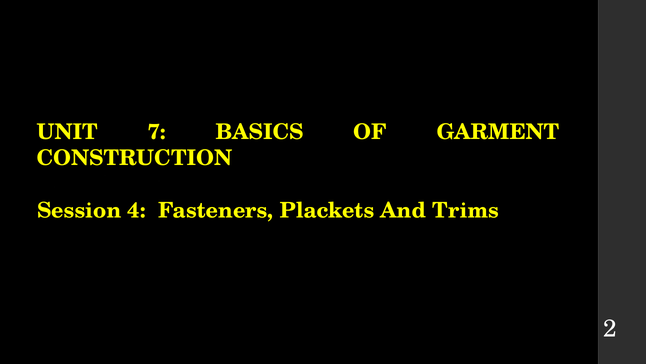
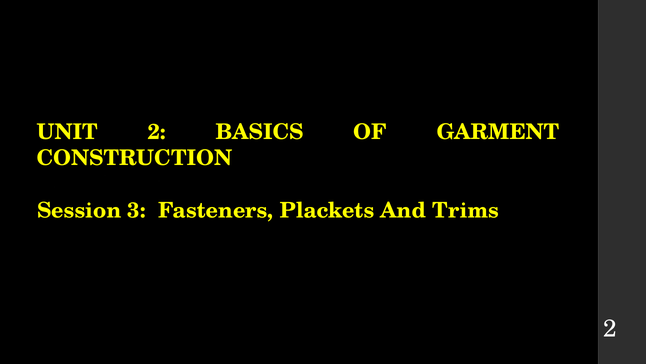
UNIT 7: 7 -> 2
4: 4 -> 3
